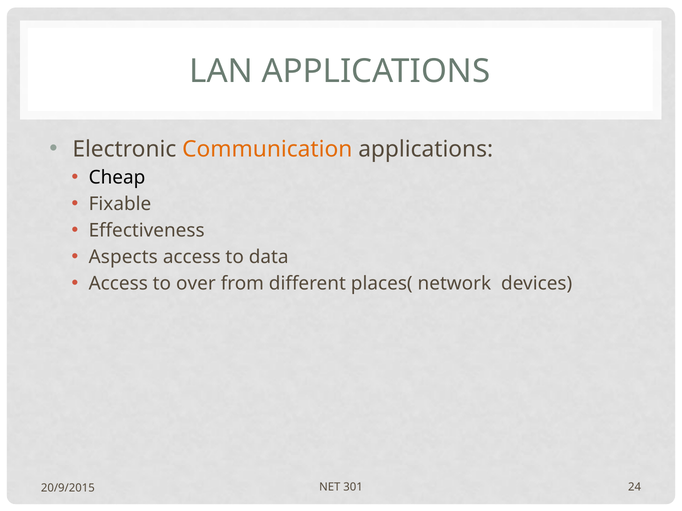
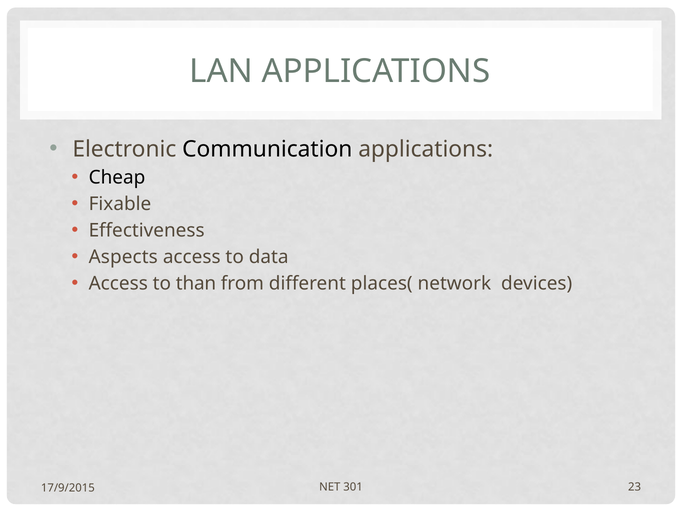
Communication colour: orange -> black
over: over -> than
24: 24 -> 23
20/9/2015: 20/9/2015 -> 17/9/2015
